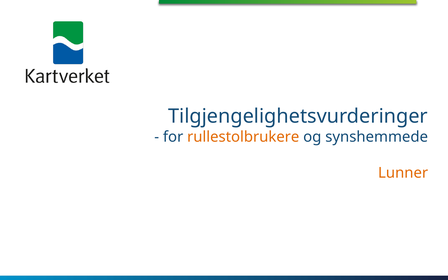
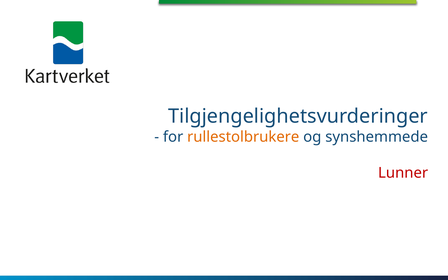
Lunner colour: orange -> red
